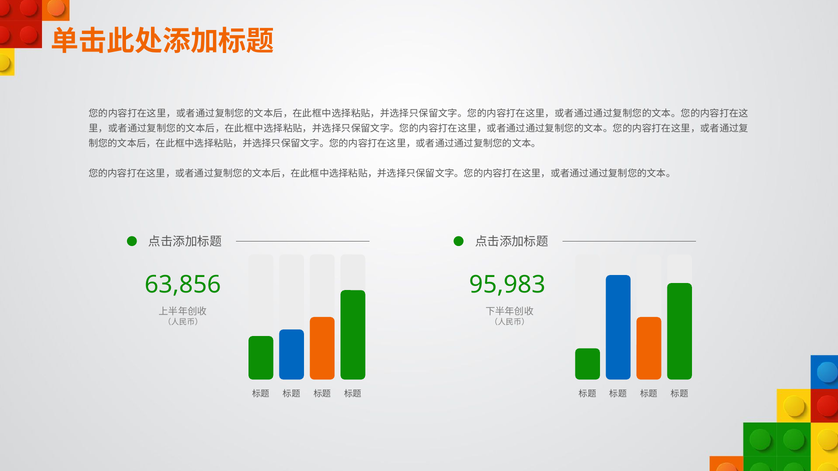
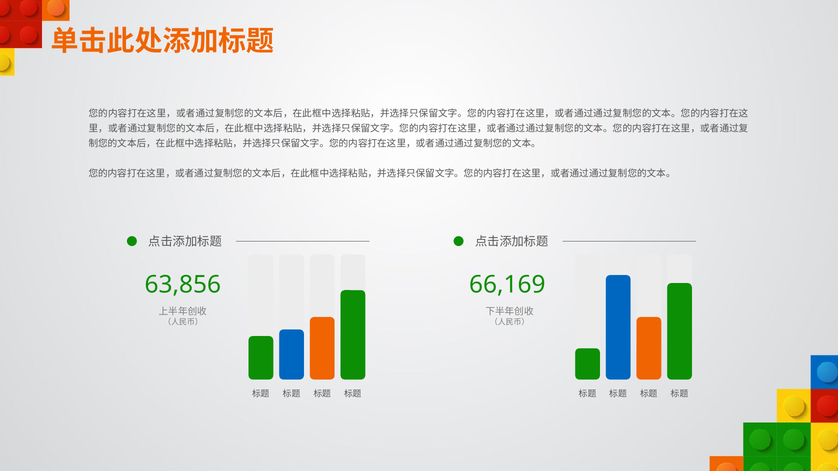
95,983: 95,983 -> 66,169
